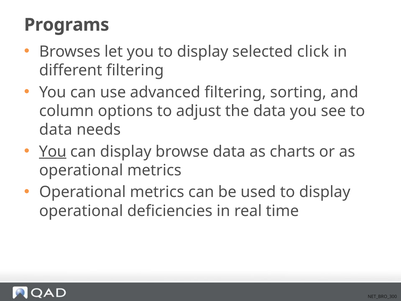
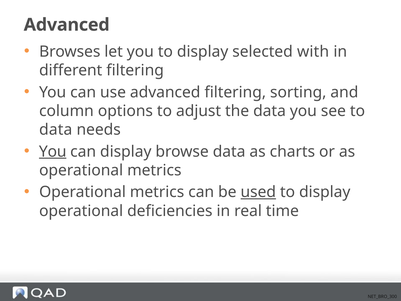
Programs at (67, 25): Programs -> Advanced
click: click -> with
used underline: none -> present
